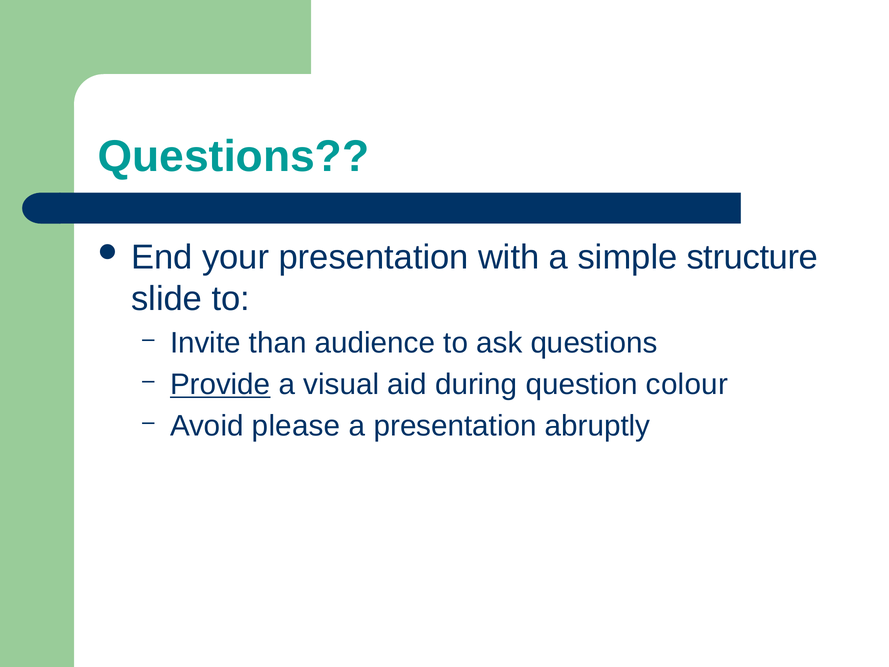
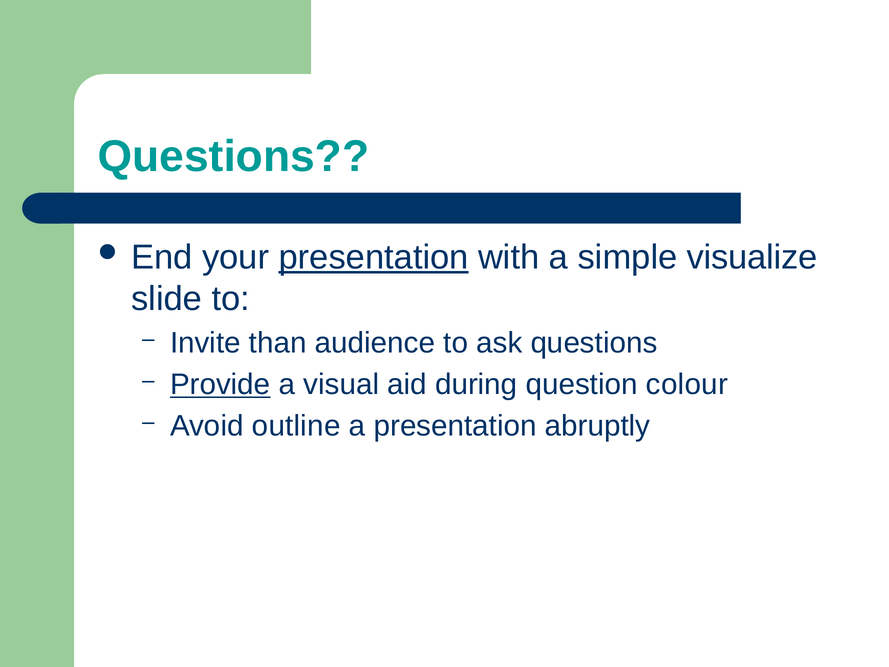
presentation at (374, 257) underline: none -> present
structure: structure -> visualize
please: please -> outline
